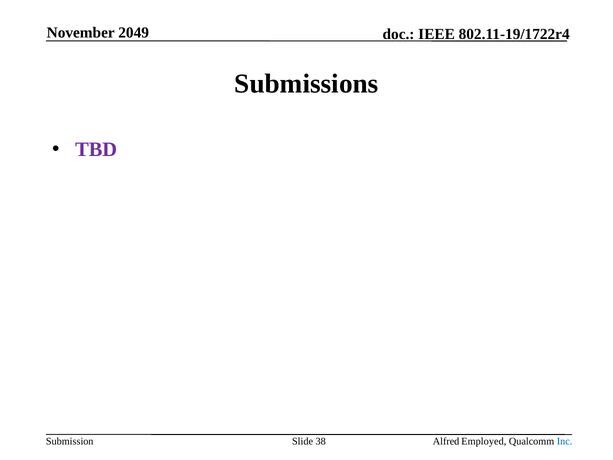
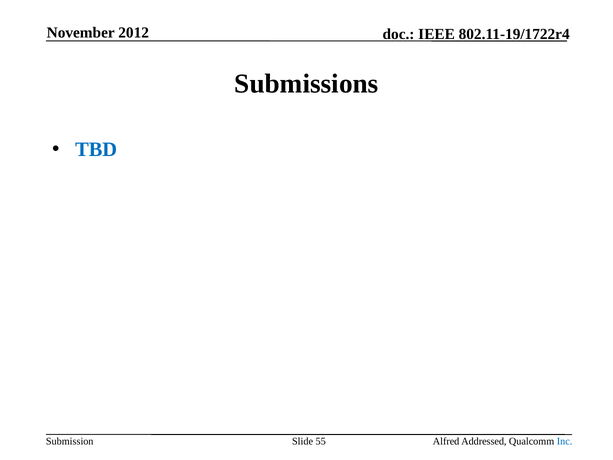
2049: 2049 -> 2012
TBD colour: purple -> blue
38: 38 -> 55
Employed: Employed -> Addressed
